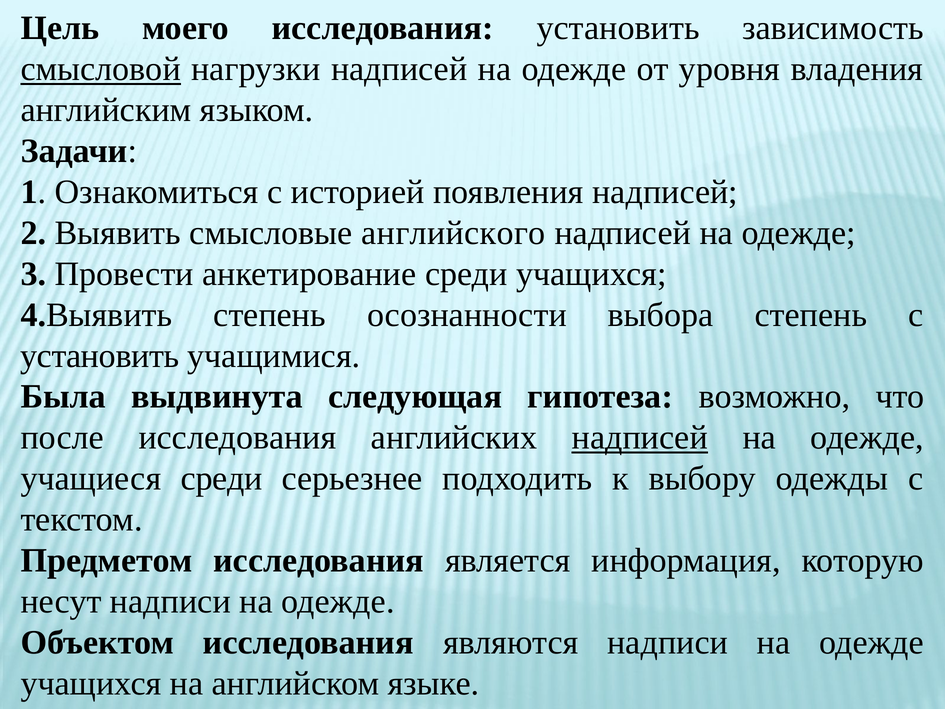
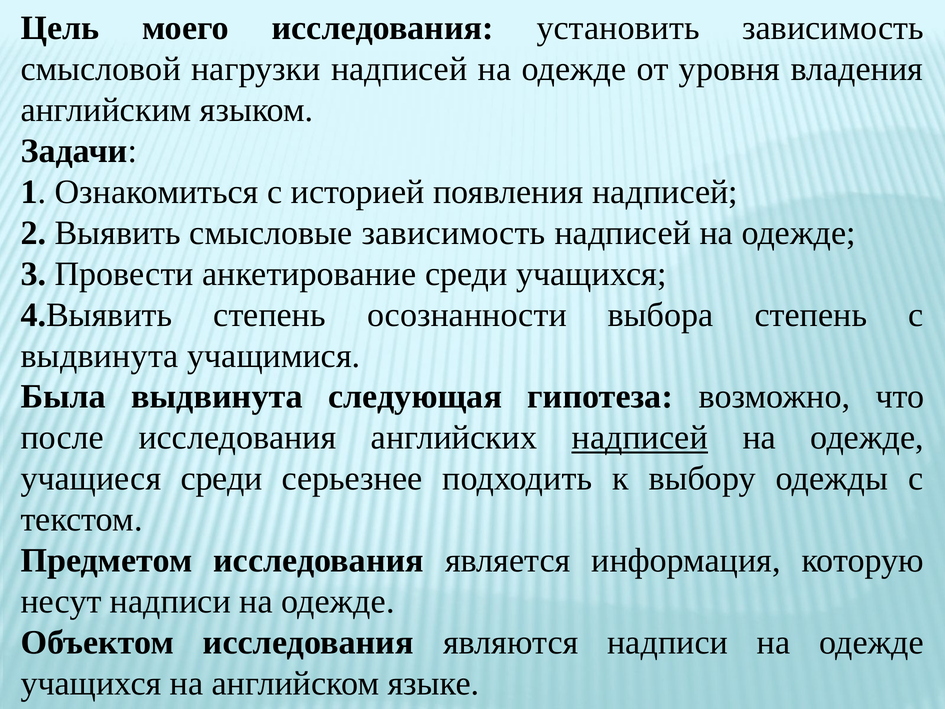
смысловой underline: present -> none
смысловые английского: английского -> зависимость
установить at (100, 356): установить -> выдвинута
